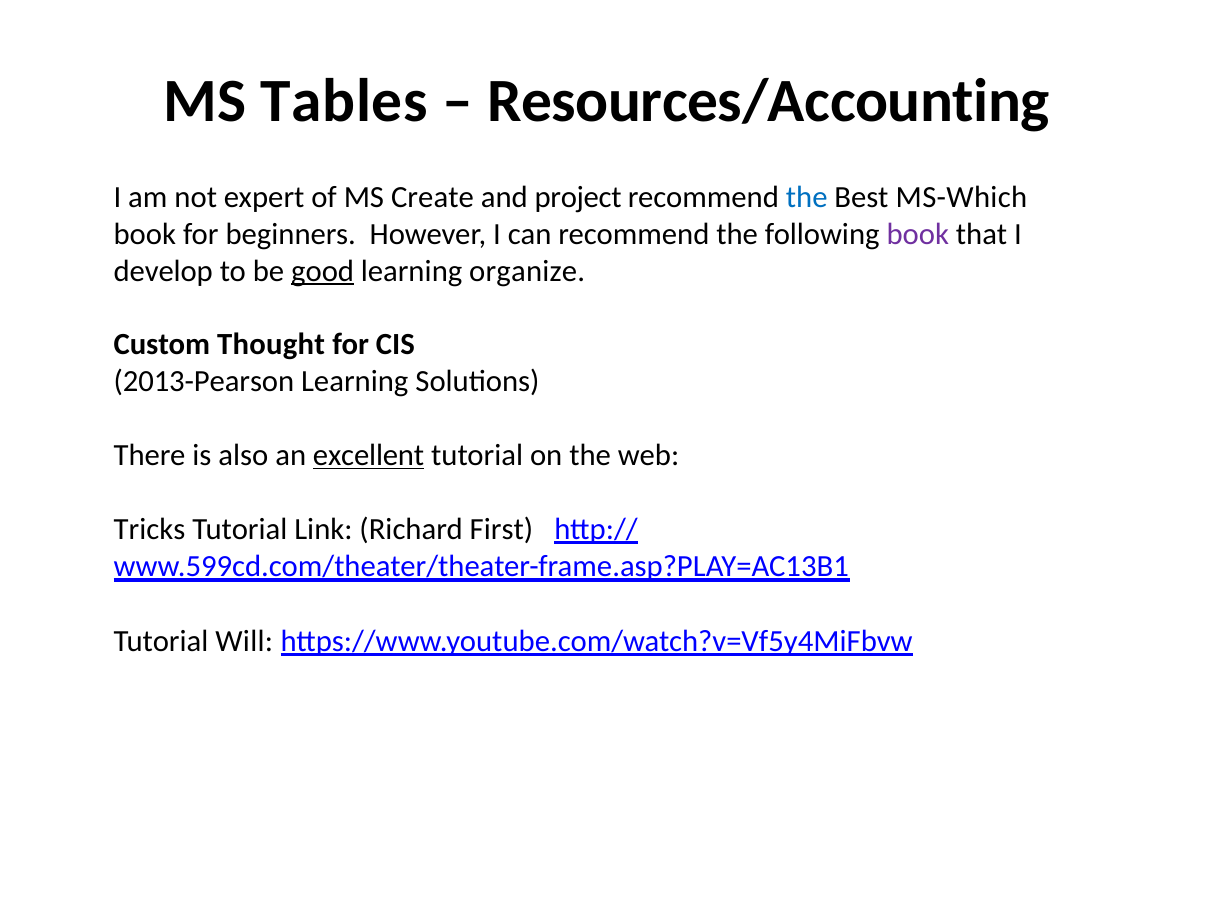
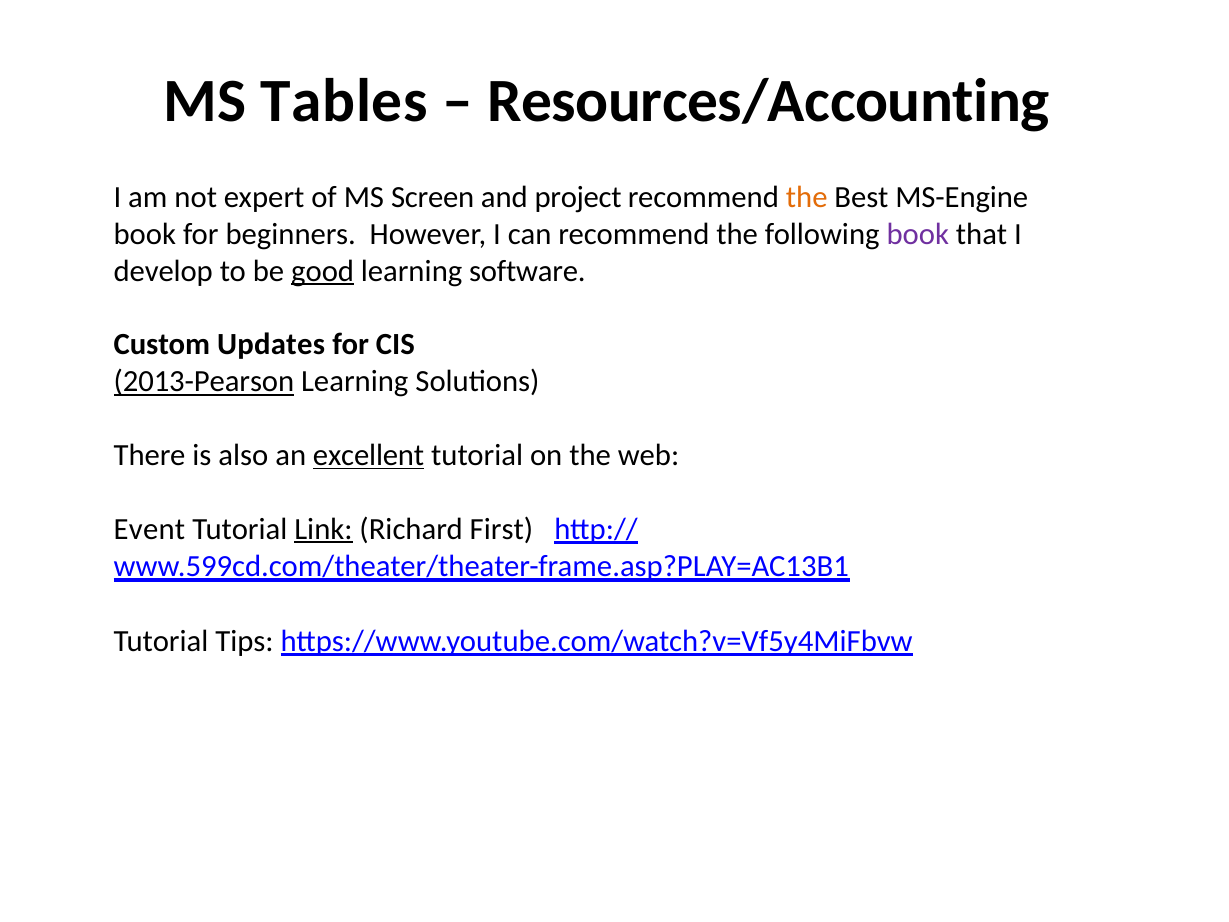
Create: Create -> Screen
the at (807, 197) colour: blue -> orange
MS-Which: MS-Which -> MS-Engine
organize: organize -> software
Thought: Thought -> Updates
2013-Pearson underline: none -> present
Tricks: Tricks -> Event
Link underline: none -> present
Will: Will -> Tips
